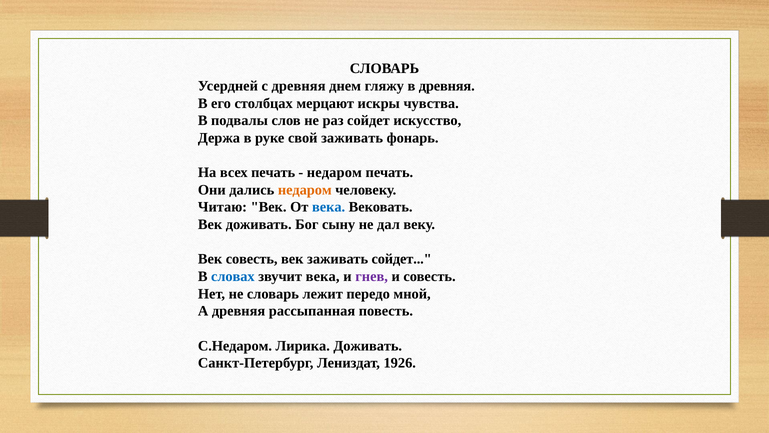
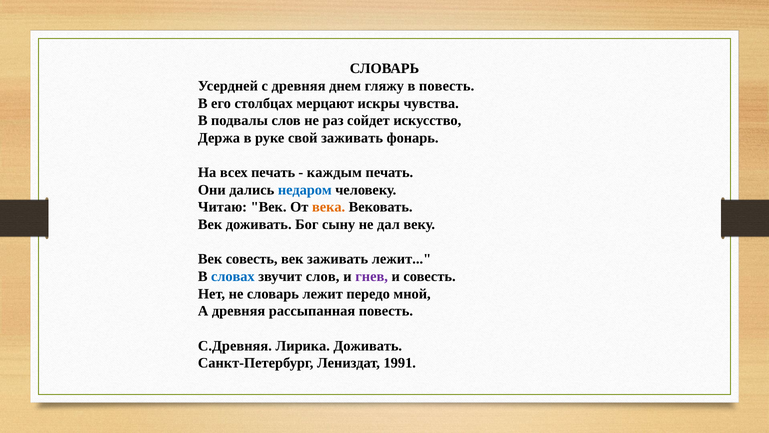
в древняя: древняя -> повесть
недаром at (334, 172): недаром -> каждым
недаром at (305, 190) colour: orange -> blue
века at (329, 207) colour: blue -> orange
заживать сойдет: сойдет -> лежит
звучит века: века -> слов
С.Недаром: С.Недаром -> С.Древняя
1926: 1926 -> 1991
